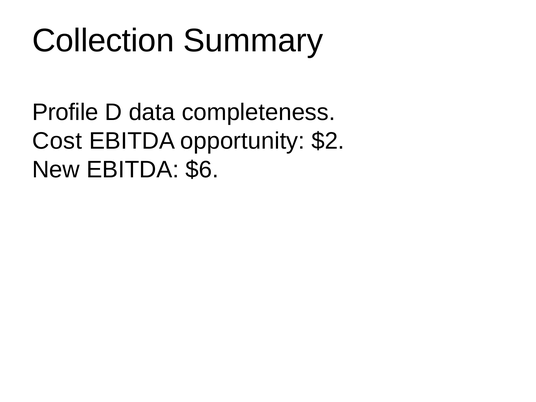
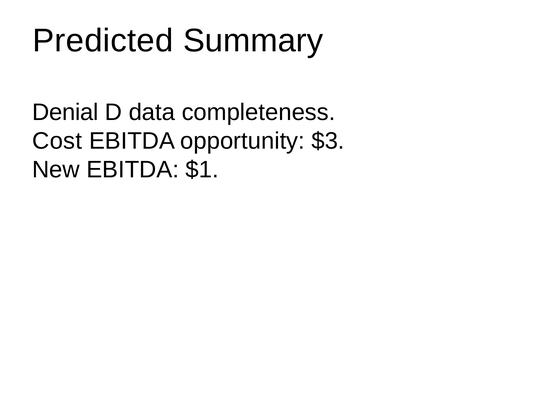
Collection: Collection -> Predicted
Profile: Profile -> Denial
$2: $2 -> $3
$6: $6 -> $1
